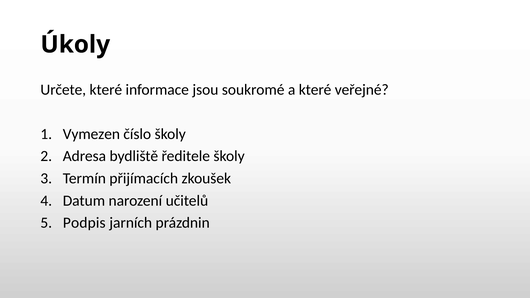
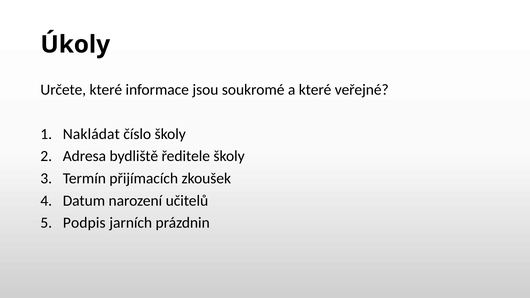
Vymezen: Vymezen -> Nakládat
